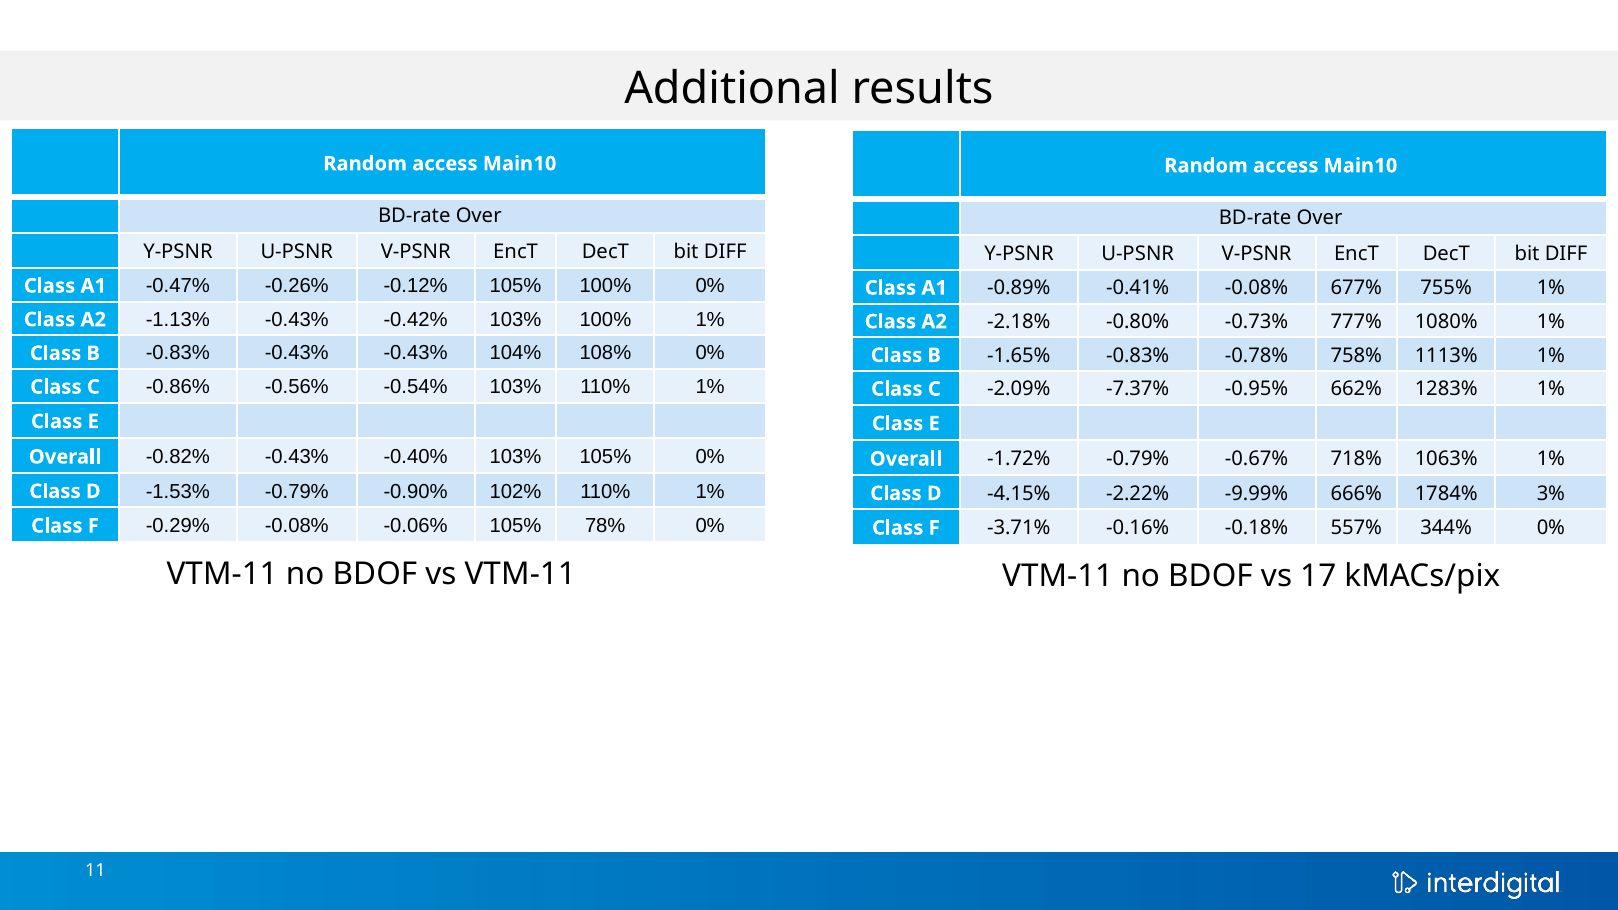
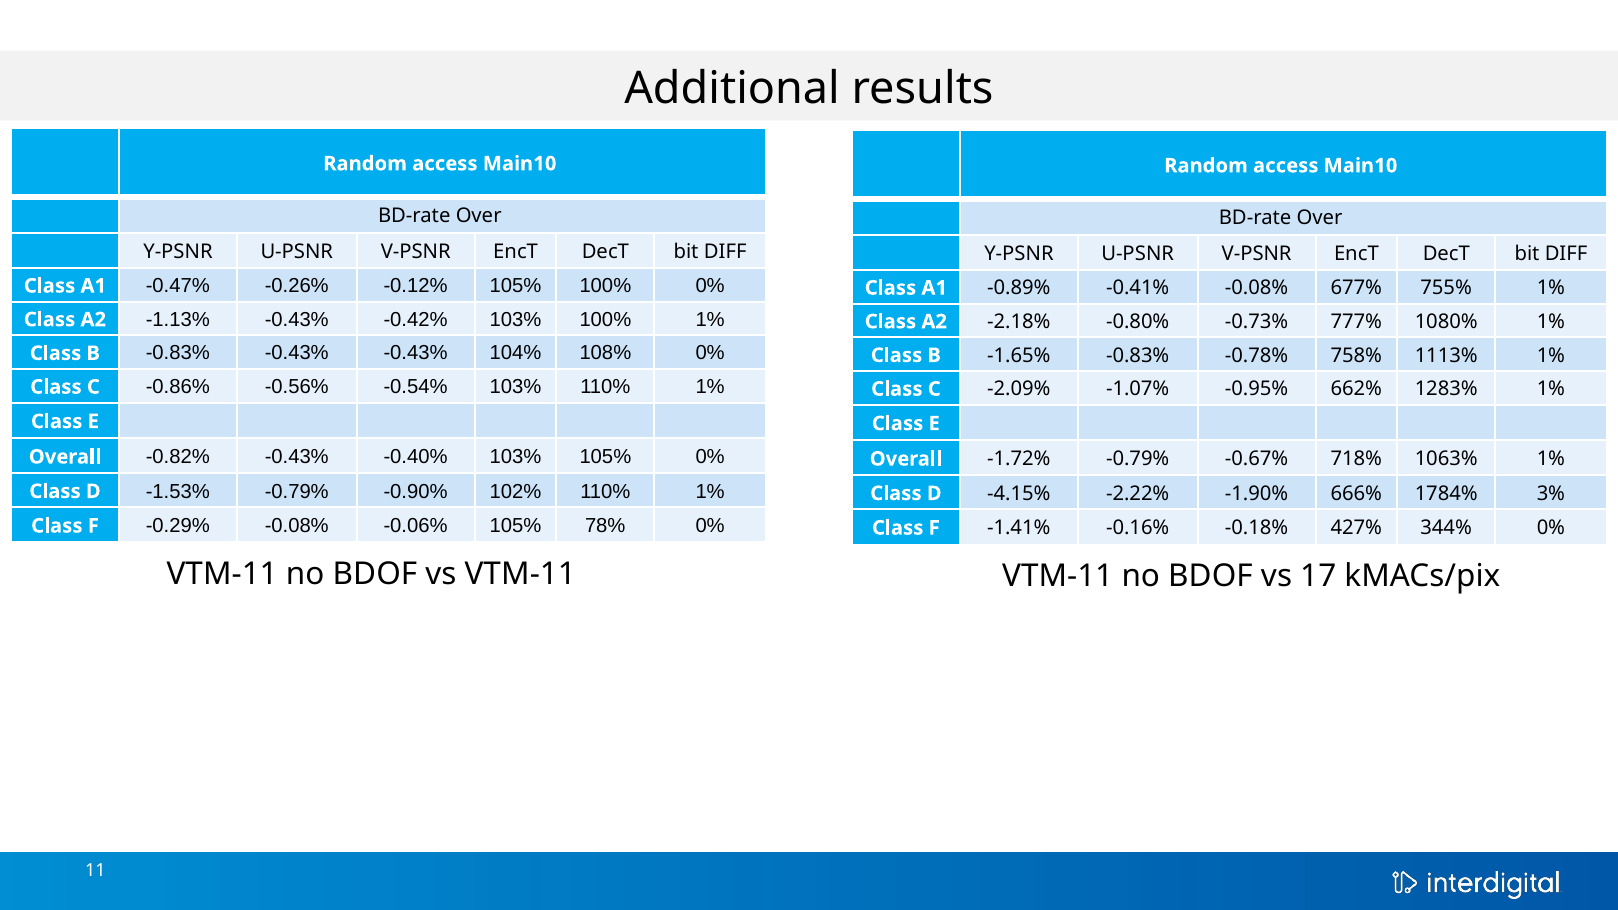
-7.37%: -7.37% -> -1.07%
-9.99%: -9.99% -> -1.90%
-3.71%: -3.71% -> -1.41%
557%: 557% -> 427%
